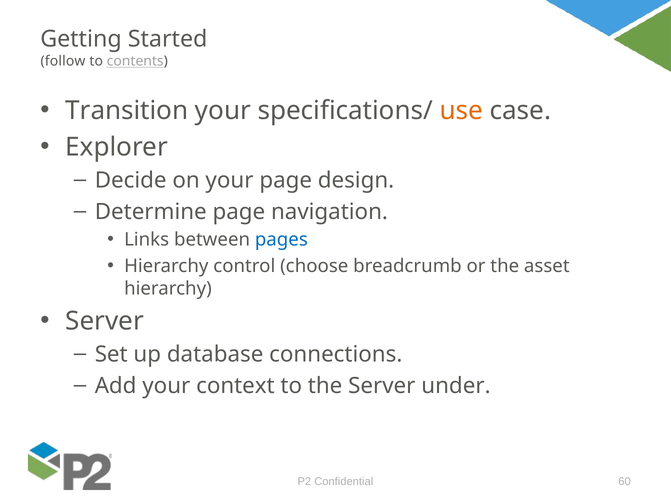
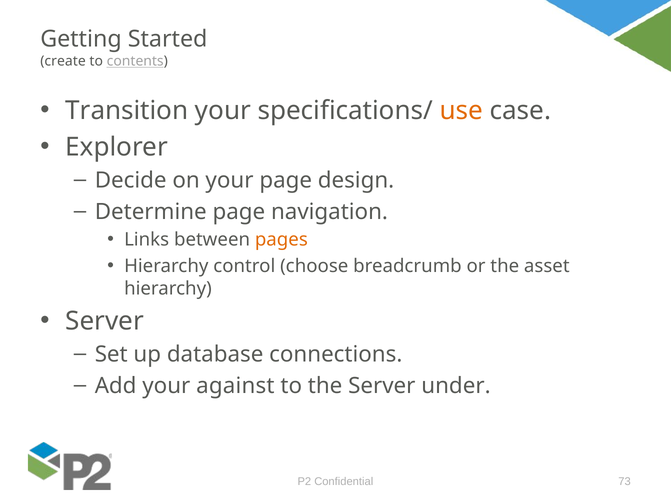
follow: follow -> create
pages colour: blue -> orange
context: context -> against
60: 60 -> 73
